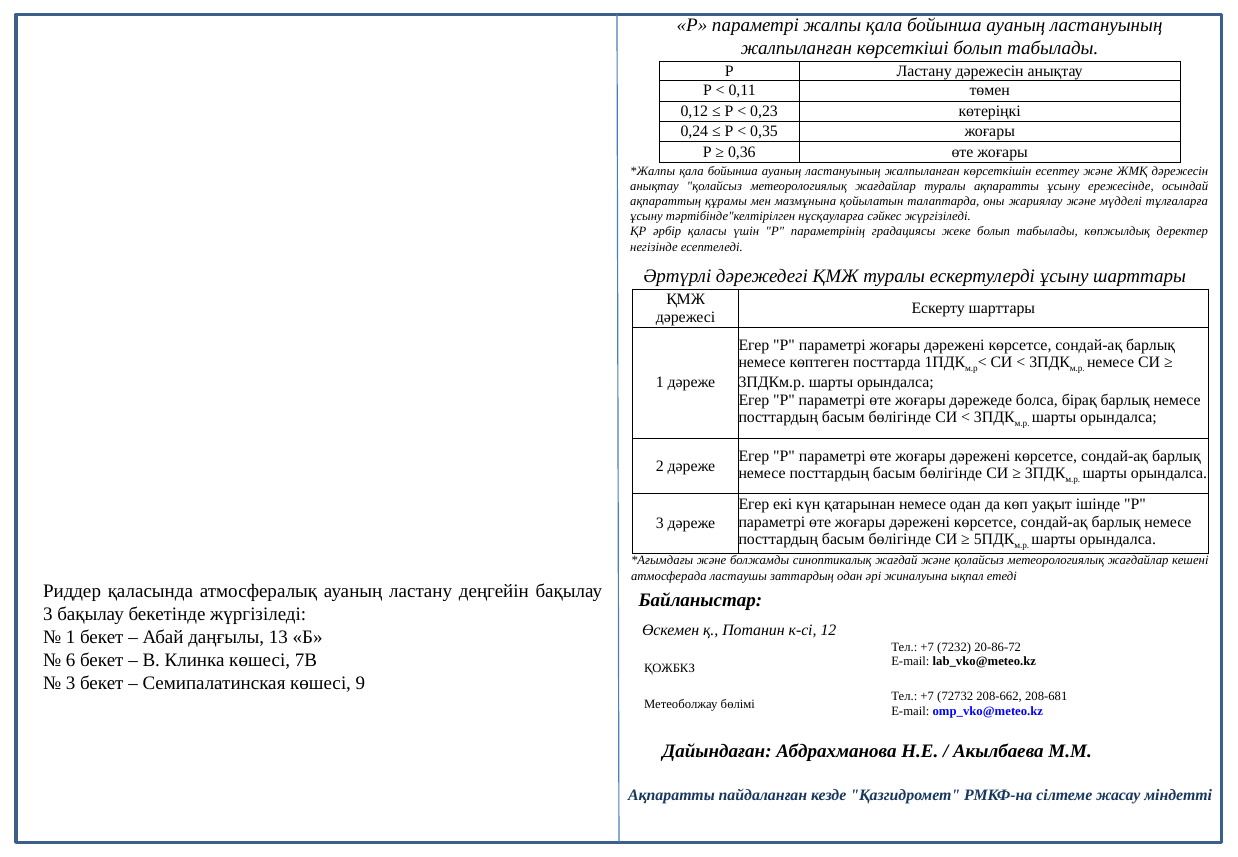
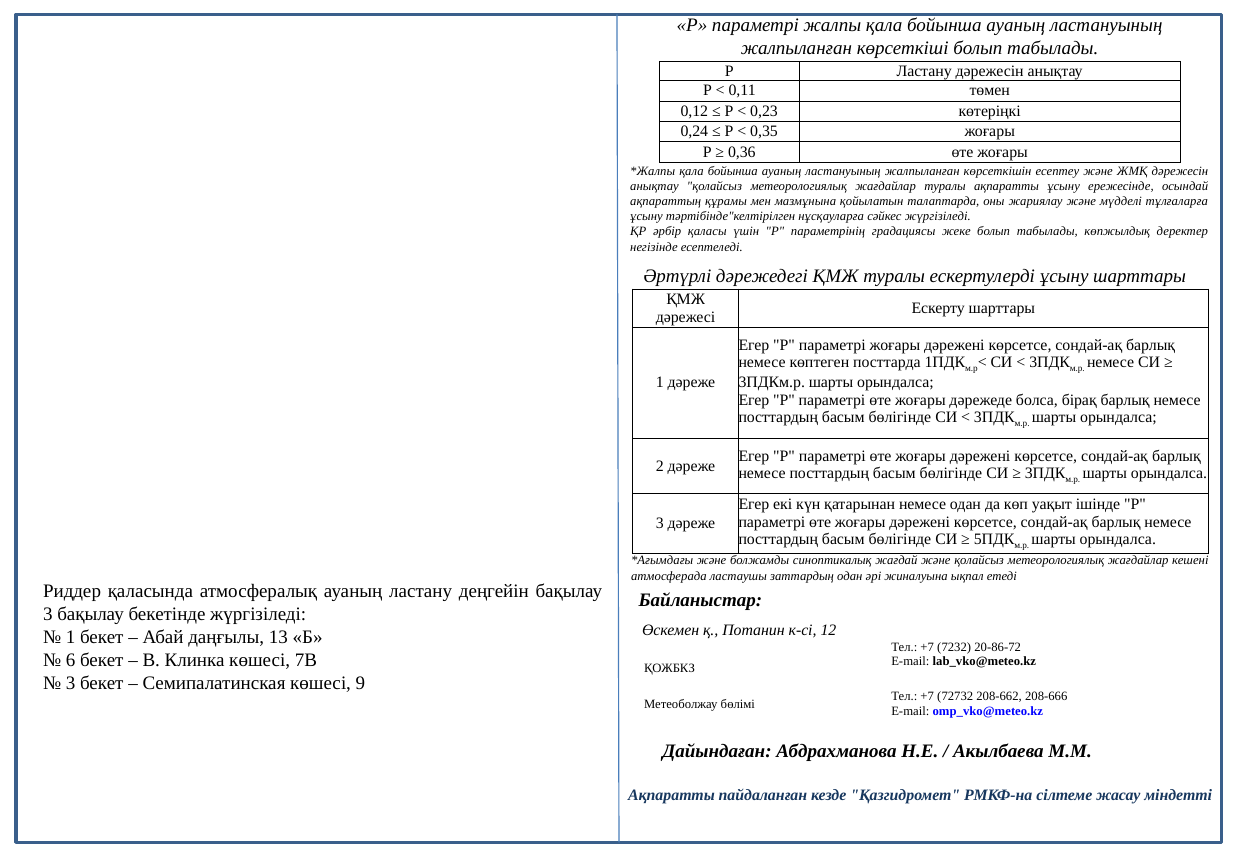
208-681: 208-681 -> 208-666
